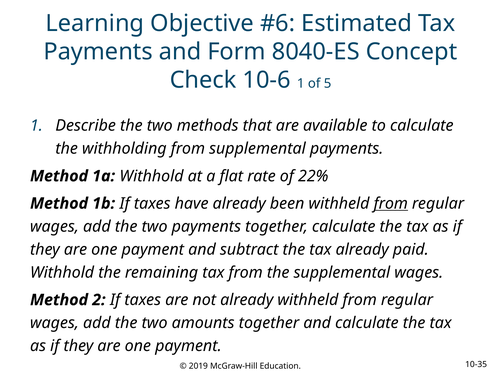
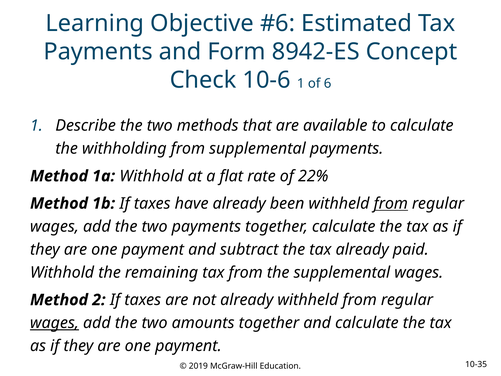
8040-ES: 8040-ES -> 8942-ES
5: 5 -> 6
wages at (54, 323) underline: none -> present
